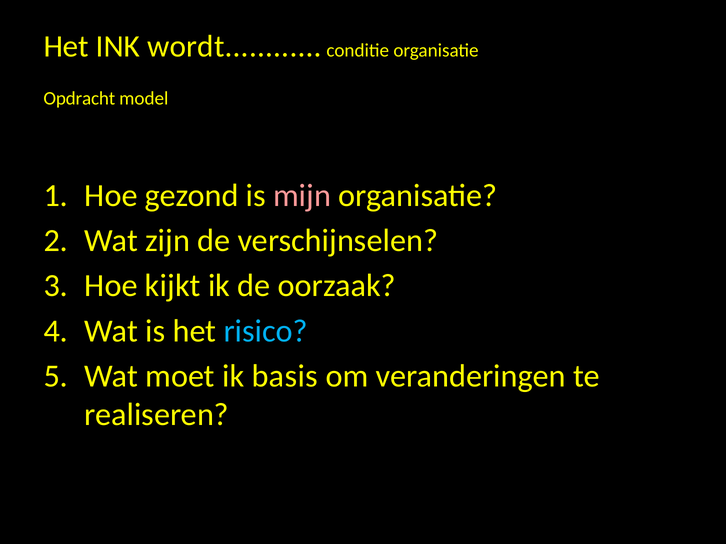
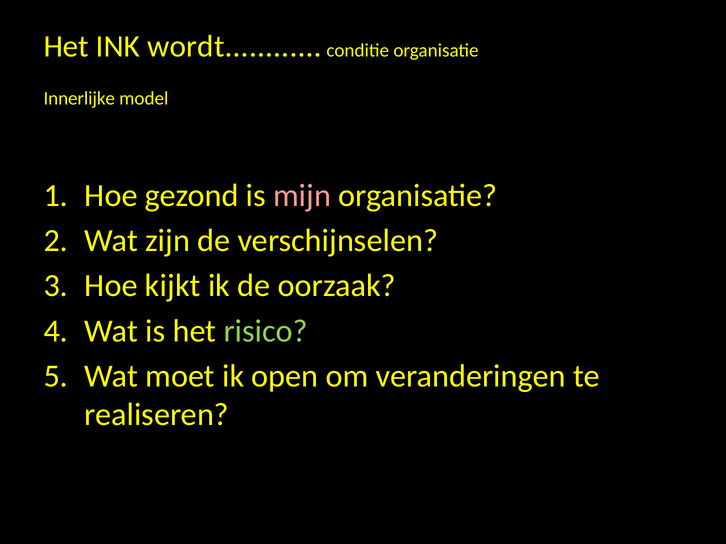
Opdracht: Opdracht -> Innerlijke
risico colour: light blue -> light green
basis: basis -> open
